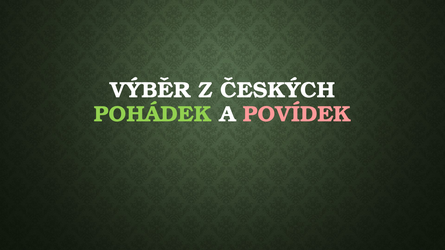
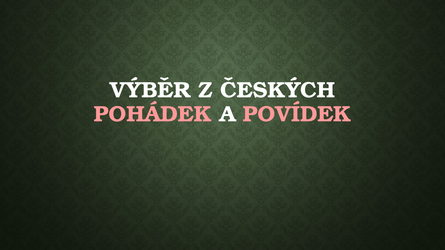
POHÁDEK colour: light green -> pink
